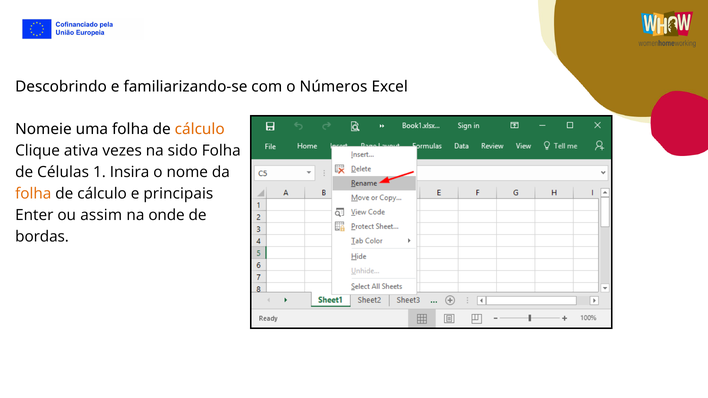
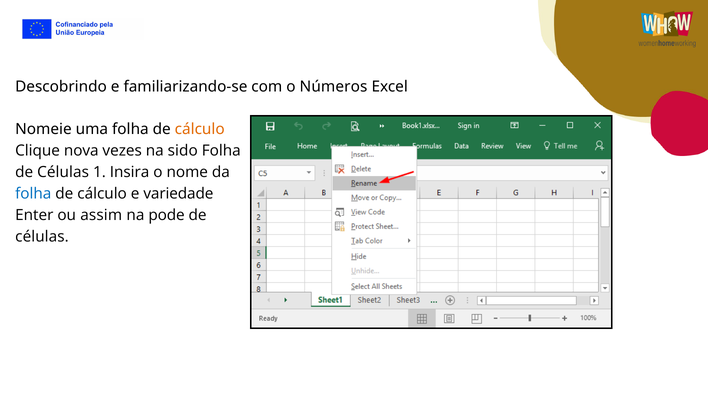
ativa: ativa -> nova
folha at (33, 194) colour: orange -> blue
principais: principais -> variedade
onde: onde -> pode
bordas at (42, 237): bordas -> células
